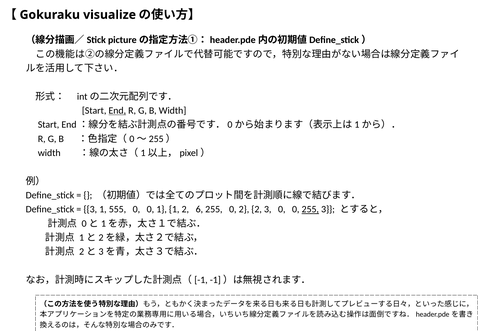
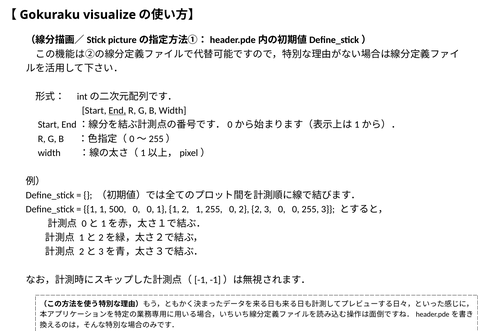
3 at (90, 209): 3 -> 1
555: 555 -> 500
2 6: 6 -> 1
255 at (310, 209) underline: present -> none
